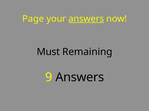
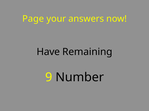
answers at (86, 19) underline: present -> none
Must: Must -> Have
9 Answers: Answers -> Number
